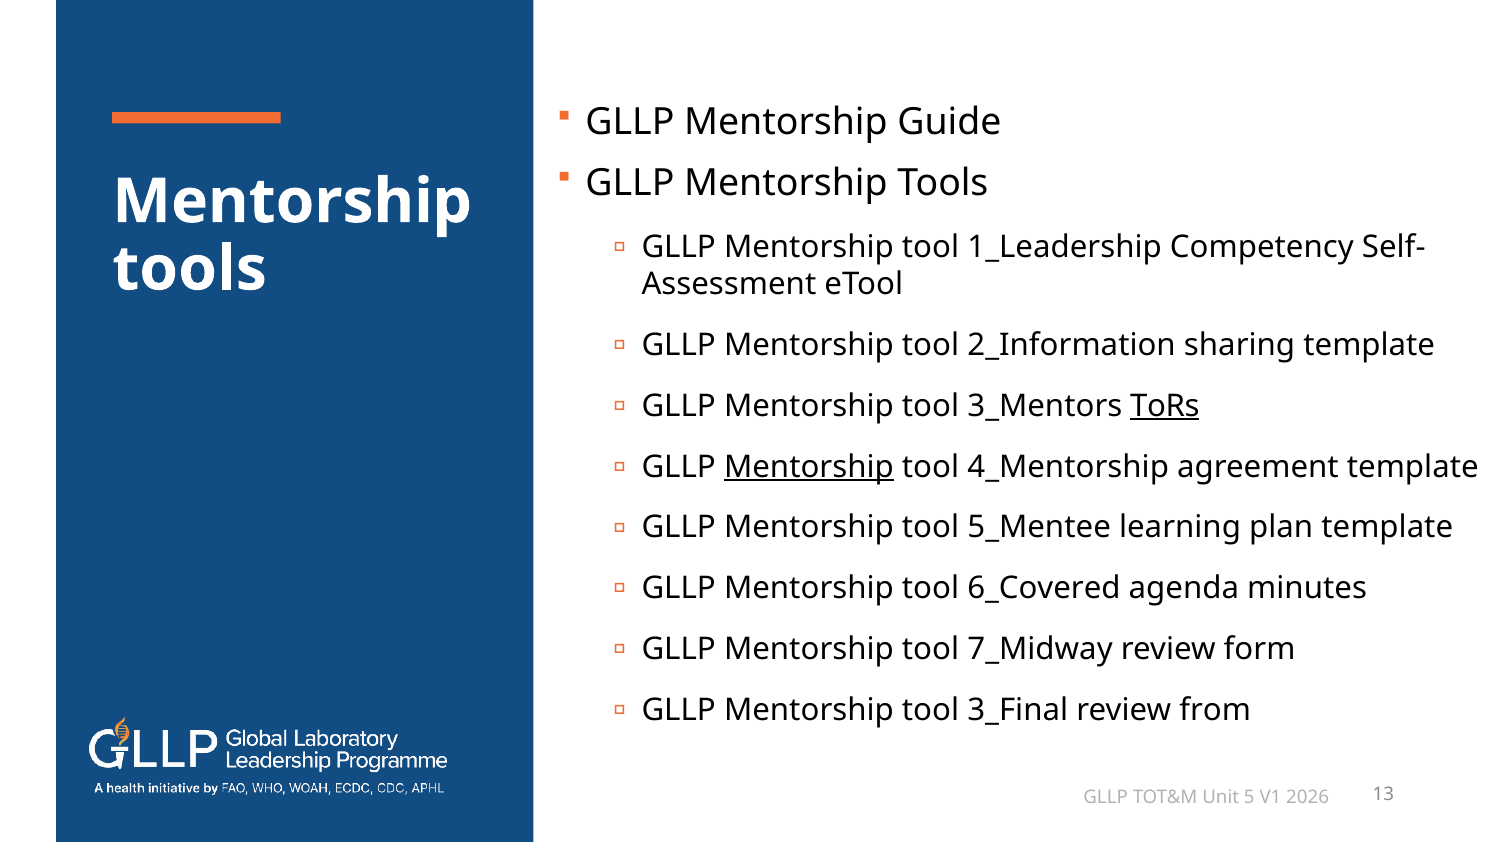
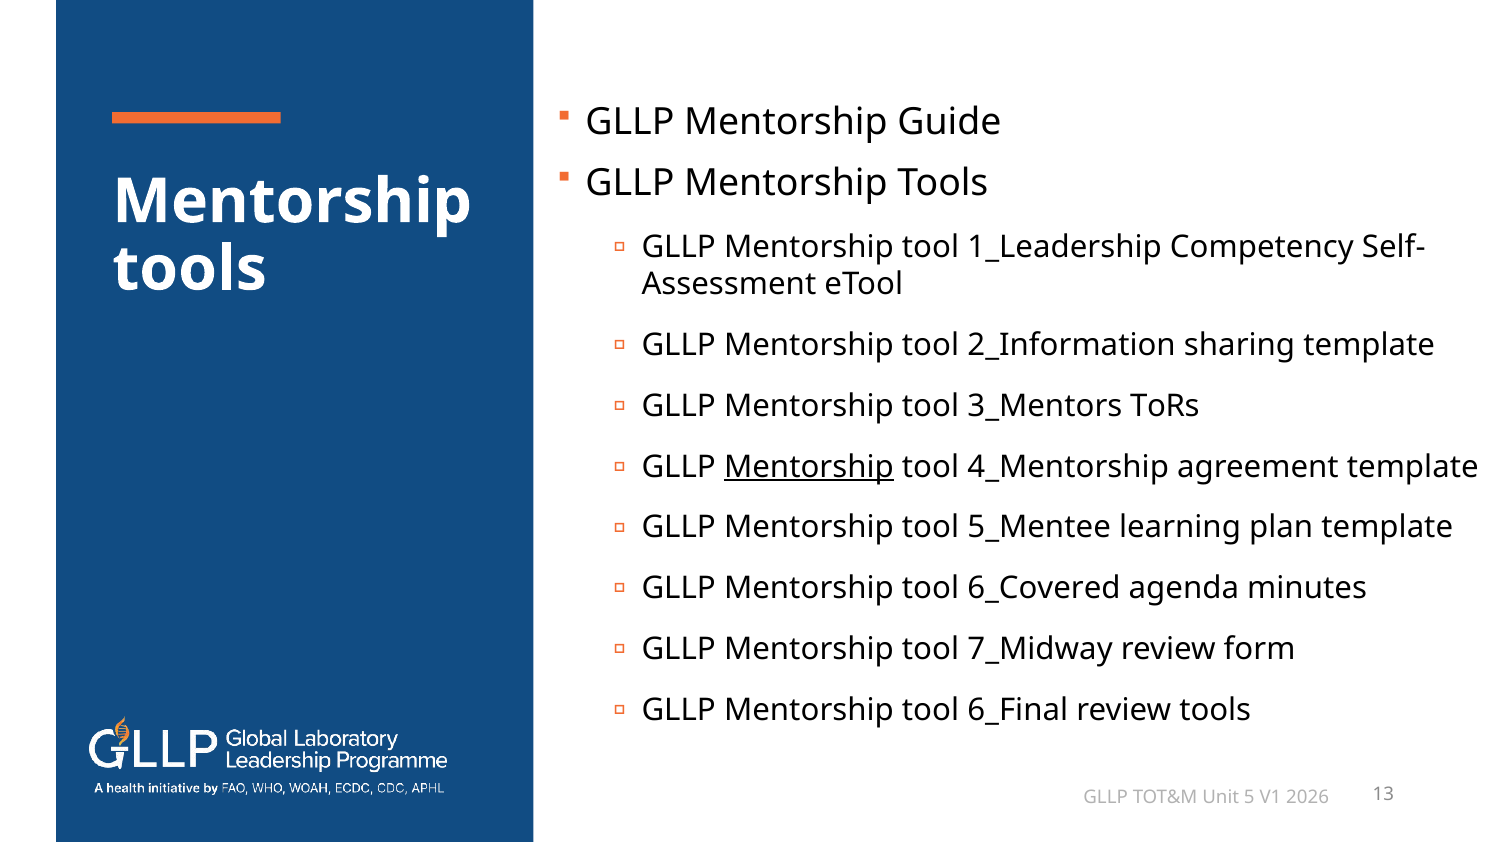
ToRs underline: present -> none
3_Final: 3_Final -> 6_Final
review from: from -> tools
